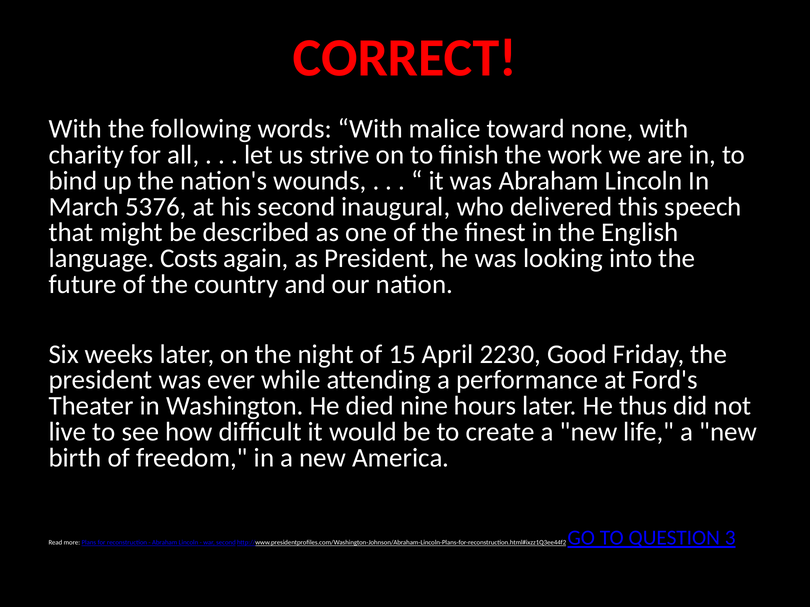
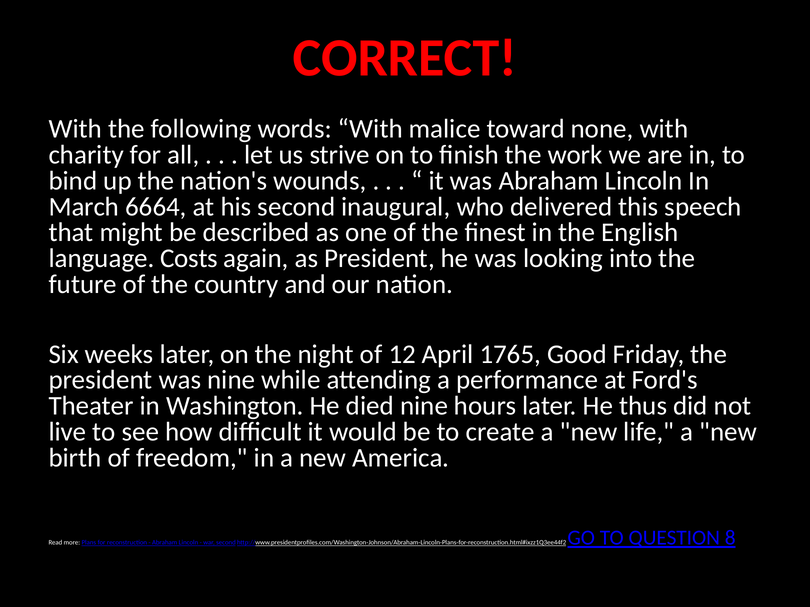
5376: 5376 -> 6664
15: 15 -> 12
2230: 2230 -> 1765
was ever: ever -> nine
3: 3 -> 8
